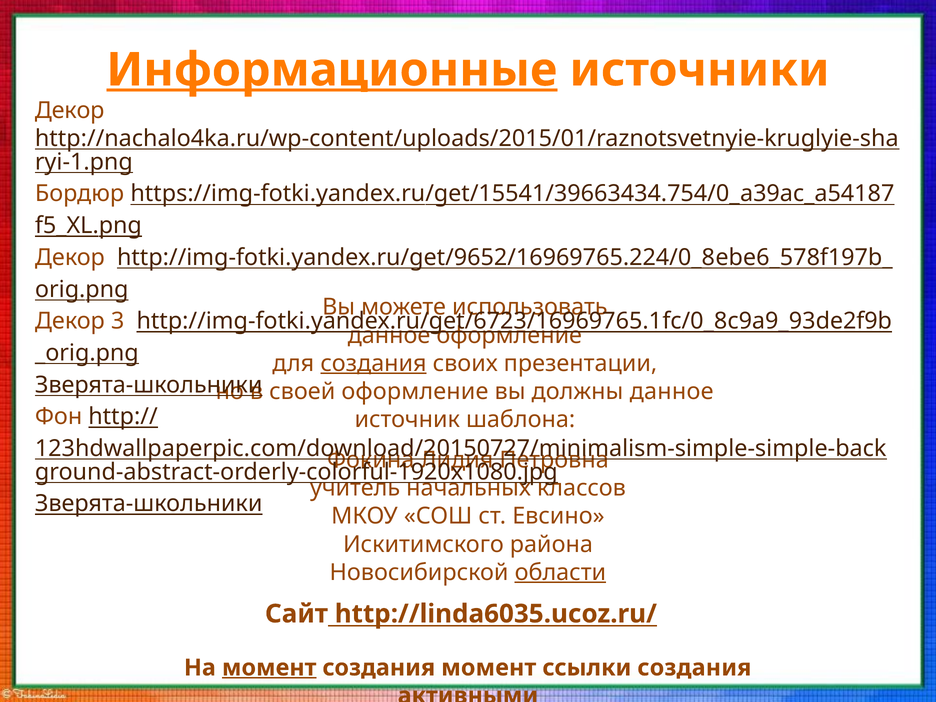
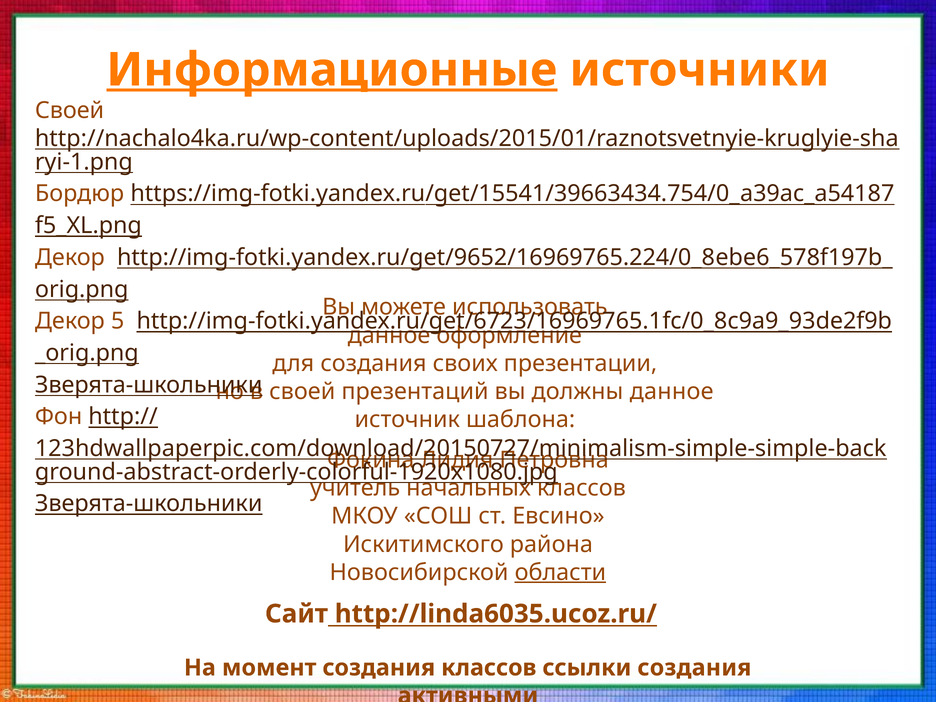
Декор at (70, 110): Декор -> Своей
3: 3 -> 5
создания at (373, 363) underline: present -> none
своей оформление: оформление -> презентаций
момент at (269, 668) underline: present -> none
создания момент: момент -> классов
